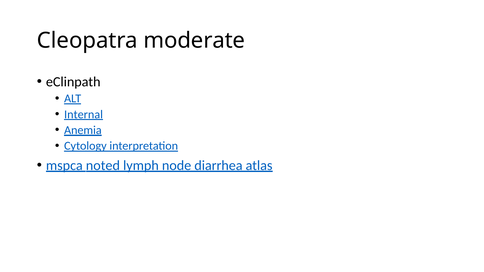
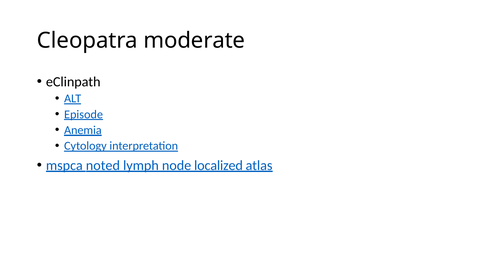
Internal: Internal -> Episode
diarrhea: diarrhea -> localized
